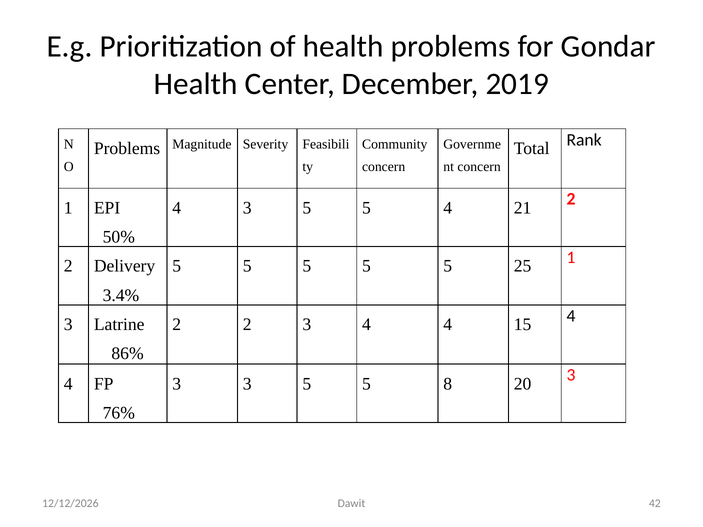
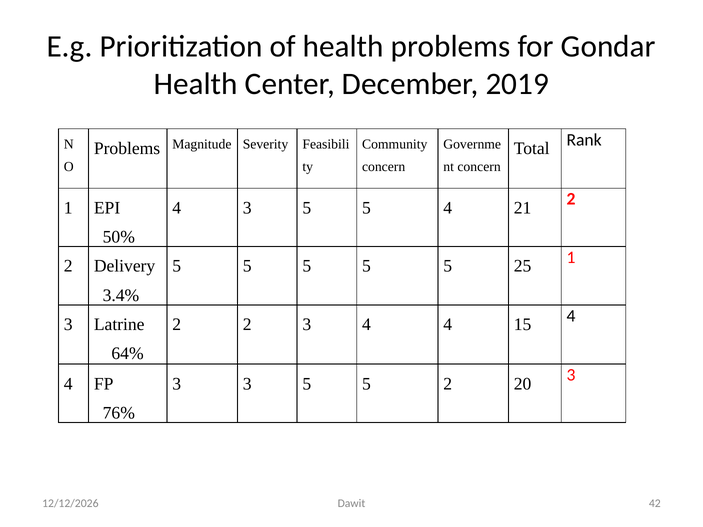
86%: 86% -> 64%
5 8: 8 -> 2
